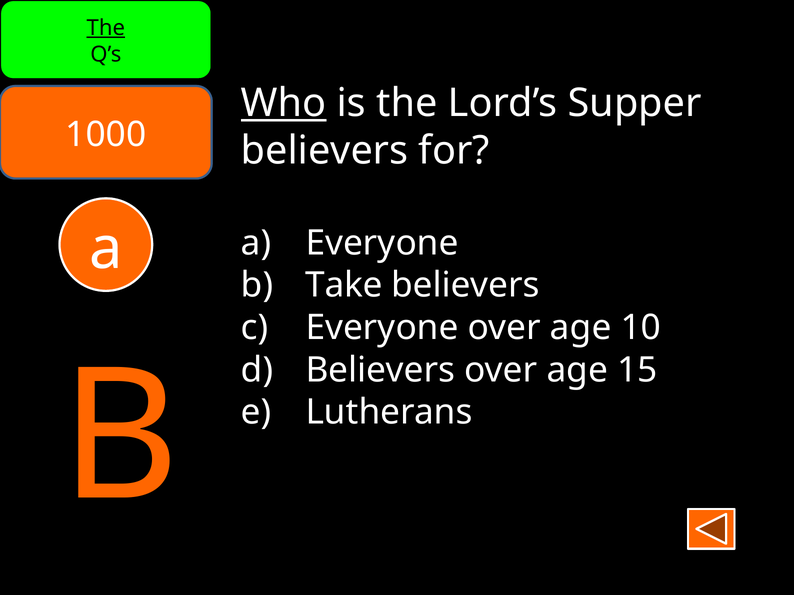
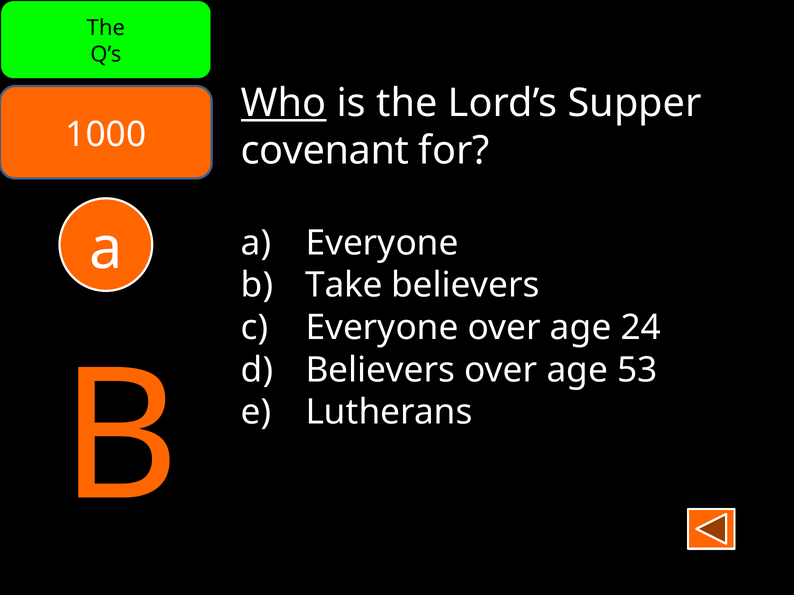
The at (106, 28) underline: present -> none
believers at (325, 151): believers -> covenant
10: 10 -> 24
15: 15 -> 53
